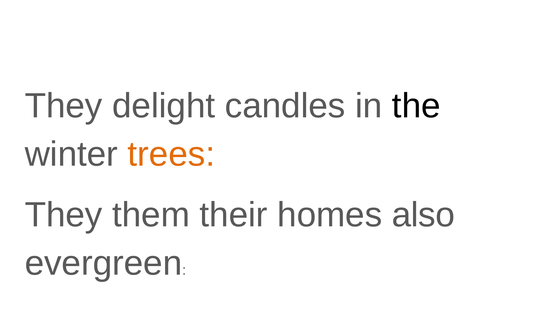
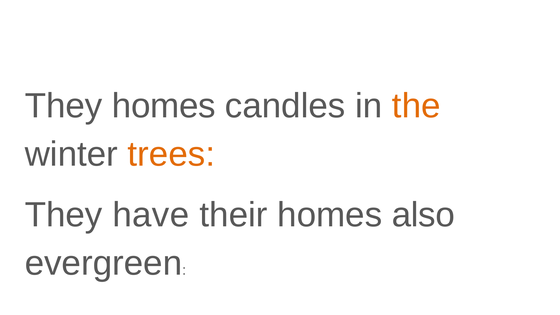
They delight: delight -> homes
the colour: black -> orange
them: them -> have
